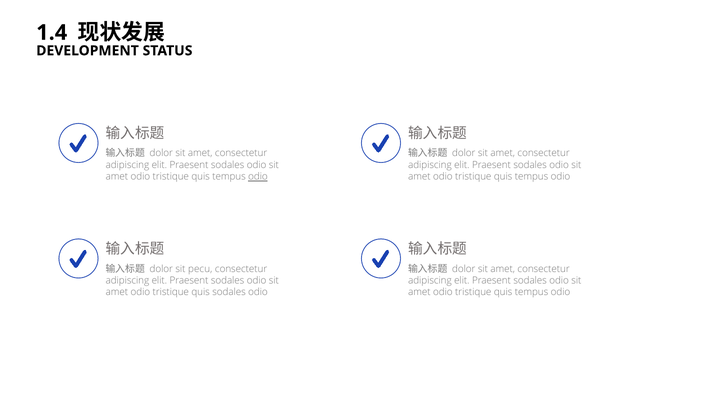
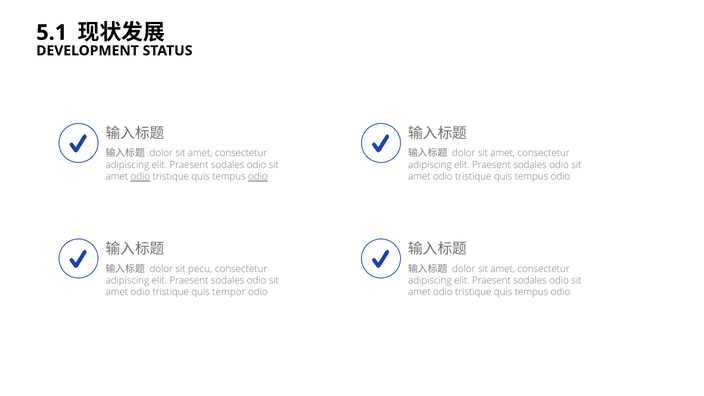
1.4: 1.4 -> 5.1
odio at (140, 177) underline: none -> present
quis sodales: sodales -> tempor
